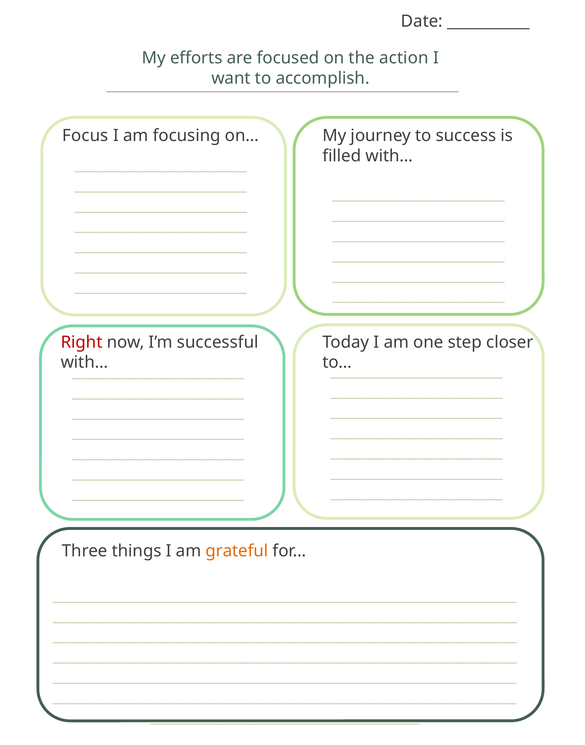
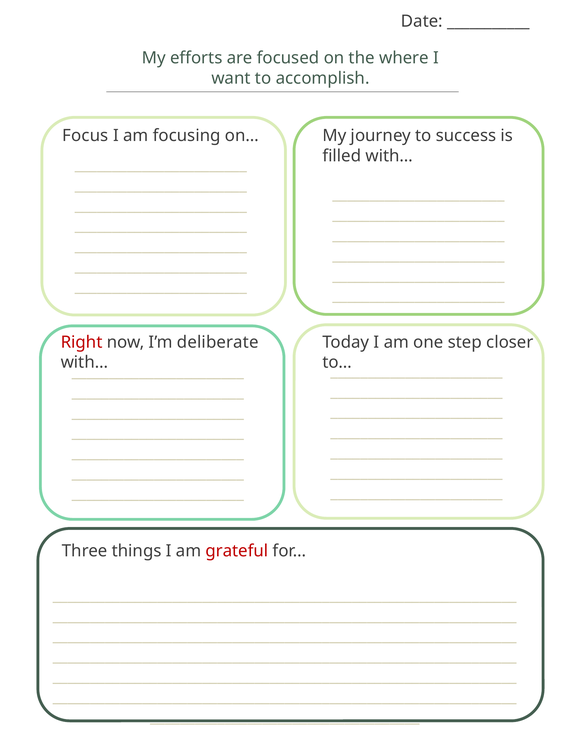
action: action -> where
successful: successful -> deliberate
grateful colour: orange -> red
